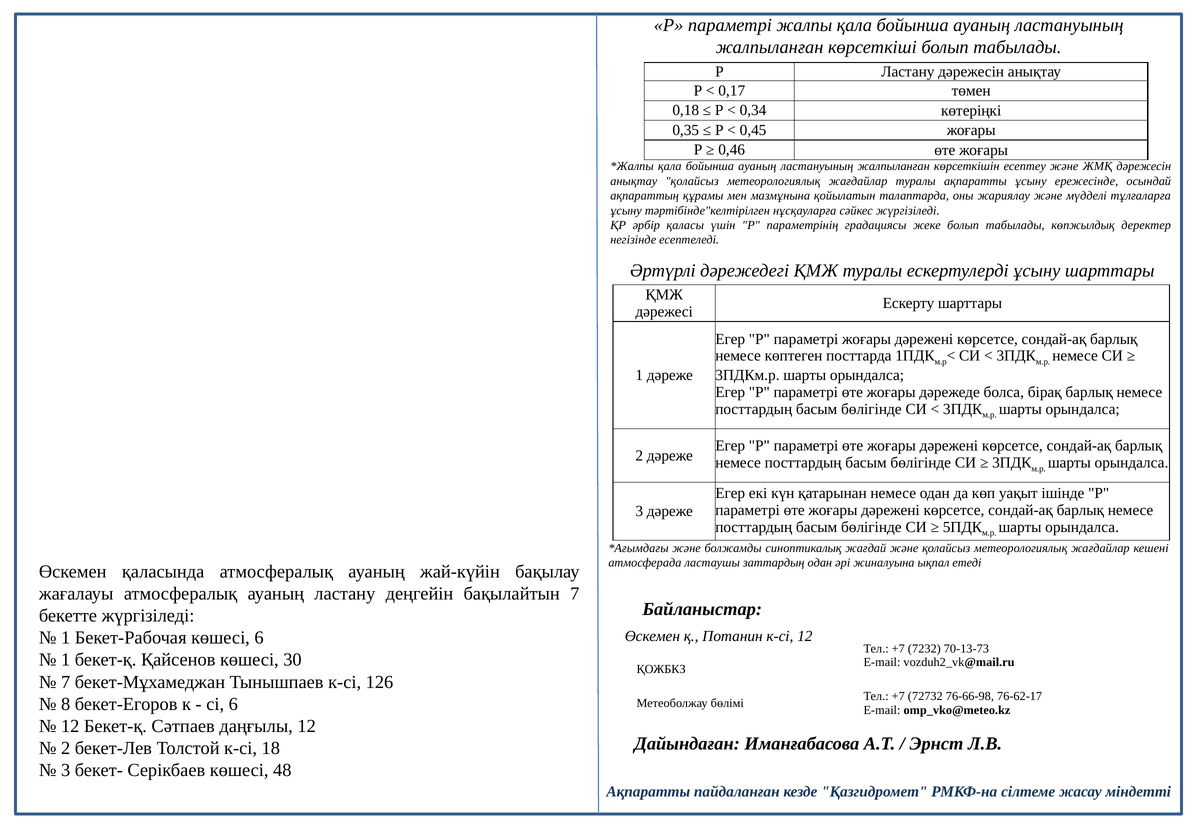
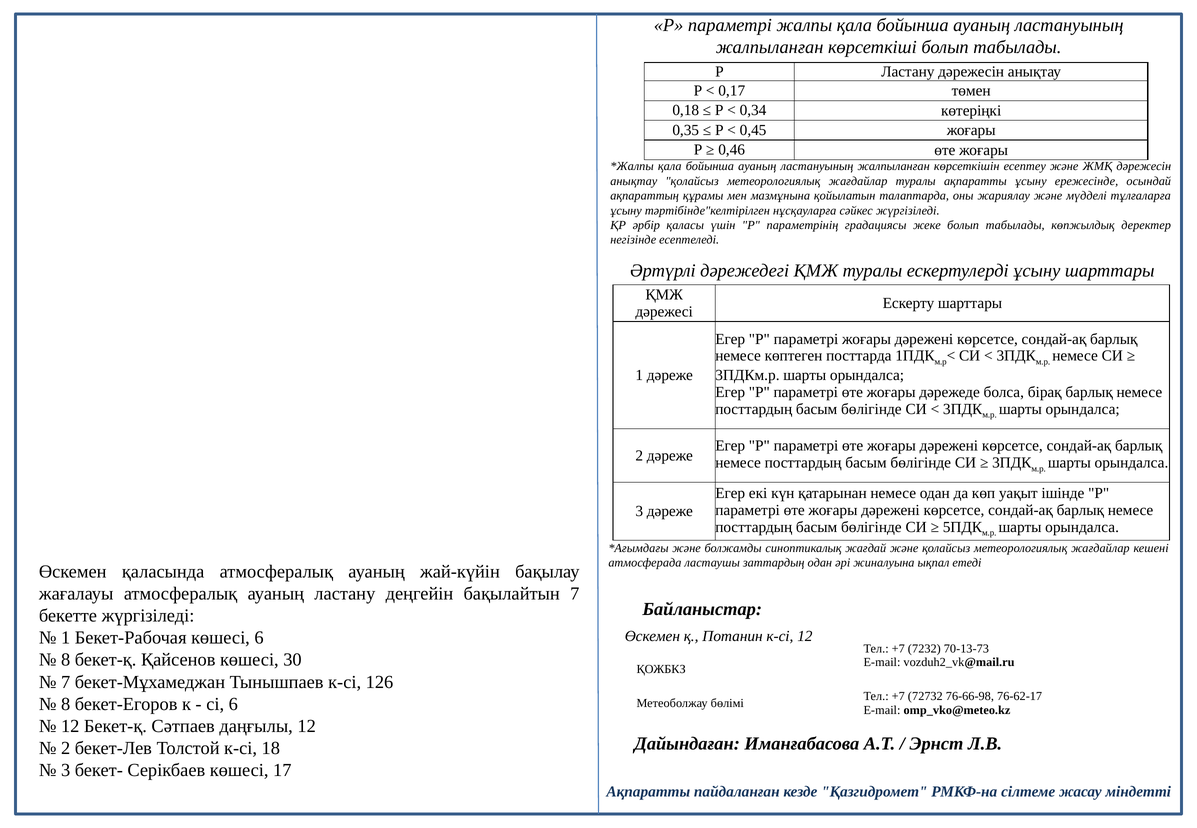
1 at (66, 660): 1 -> 8
48: 48 -> 17
